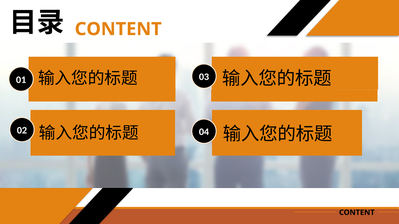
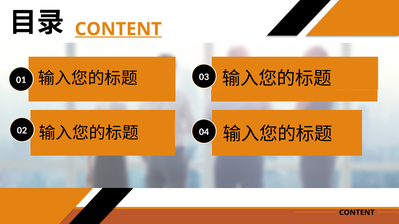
CONTENT at (118, 29) underline: none -> present
